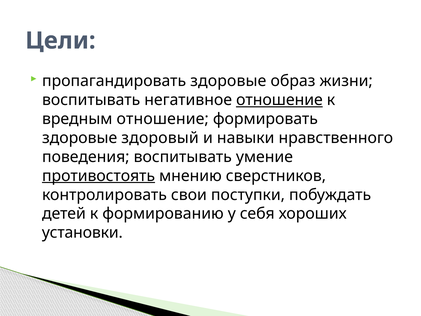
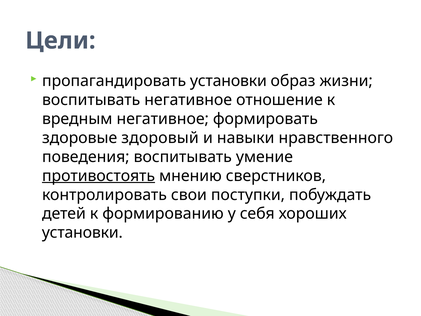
пропагандировать здоровые: здоровые -> установки
отношение at (279, 100) underline: present -> none
вредным отношение: отношение -> негативное
